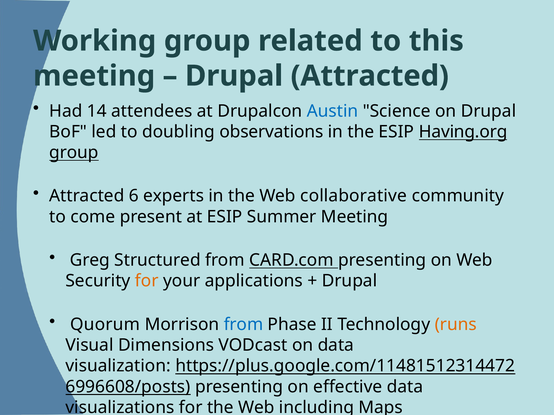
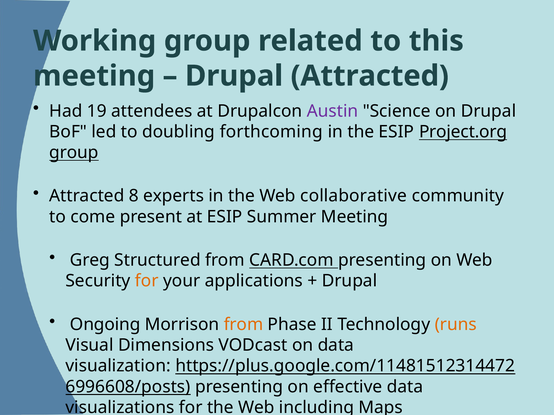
14: 14 -> 19
Austin colour: blue -> purple
observations: observations -> forthcoming
Having.org: Having.org -> Project.org
6: 6 -> 8
Quorum: Quorum -> Ongoing
from at (243, 325) colour: blue -> orange
